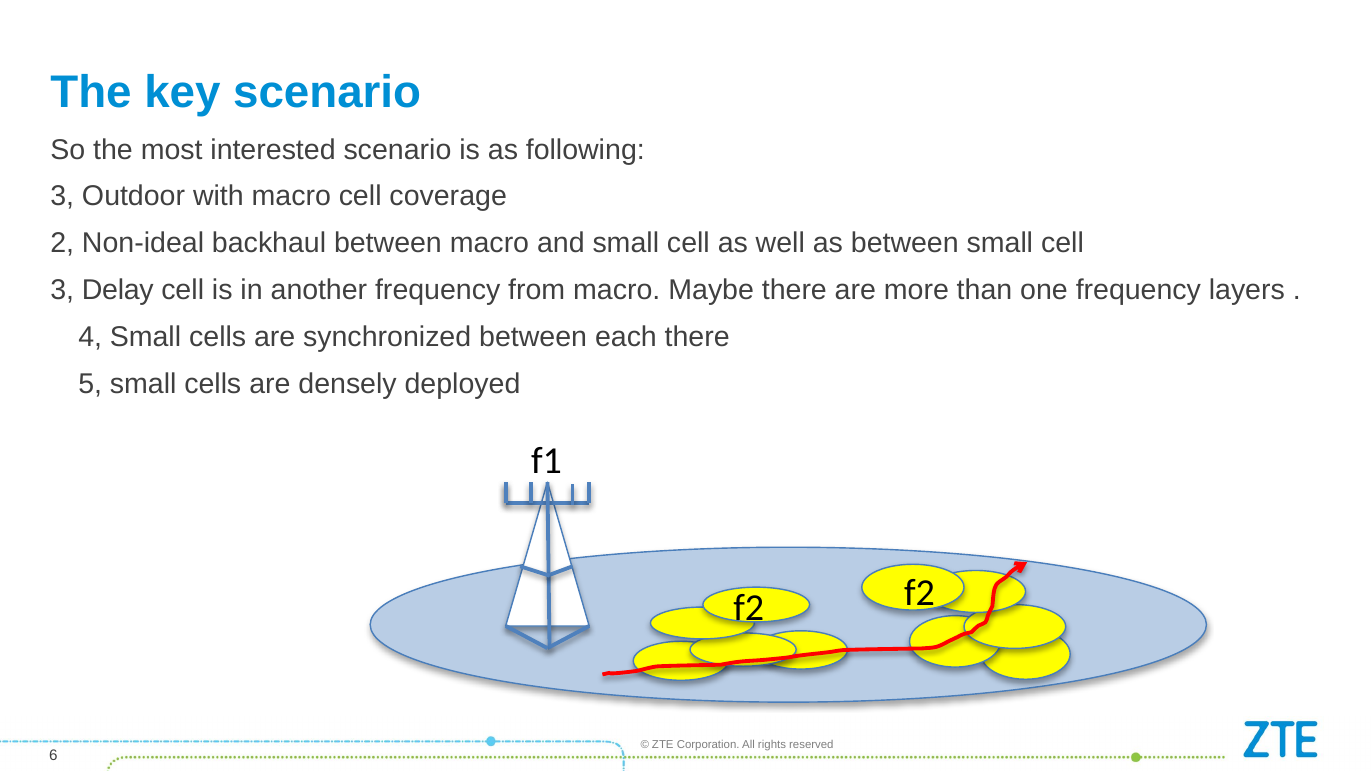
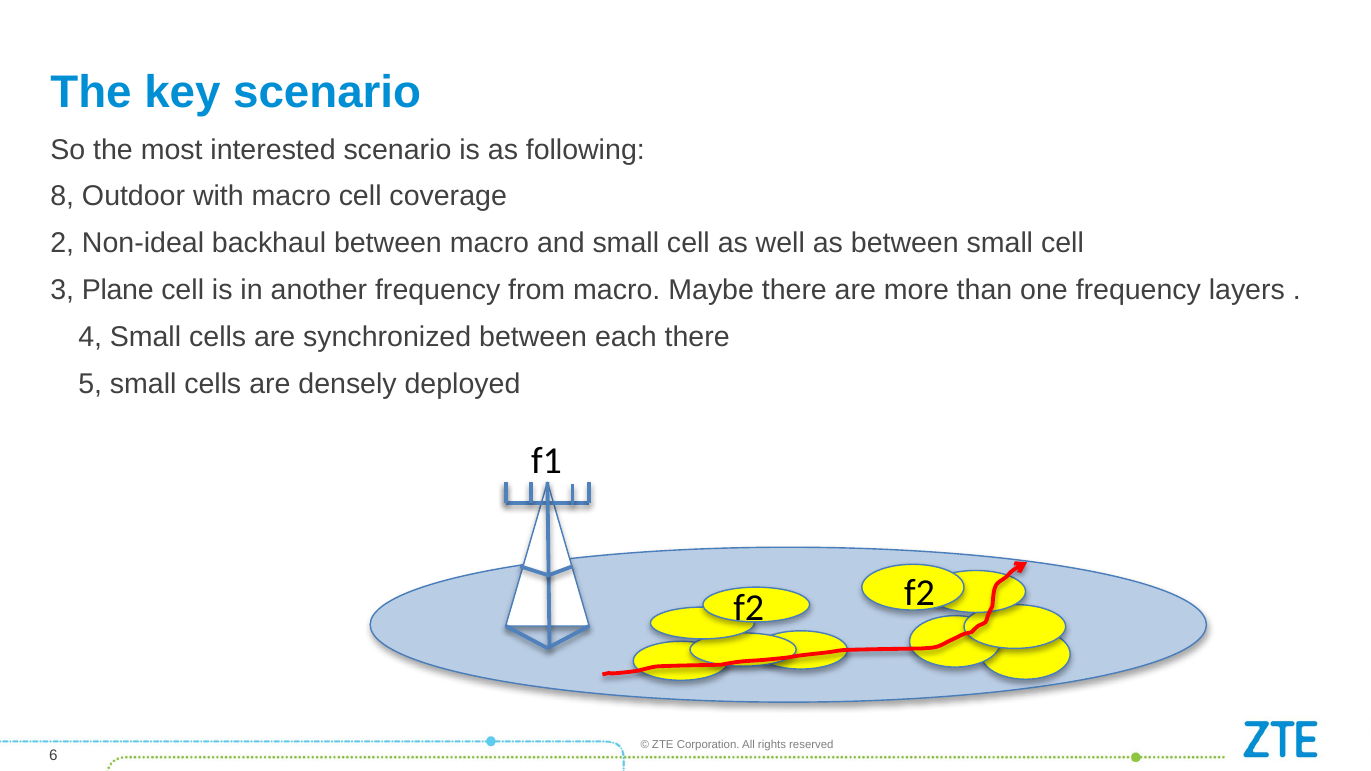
3 at (62, 197): 3 -> 8
Delay: Delay -> Plane
